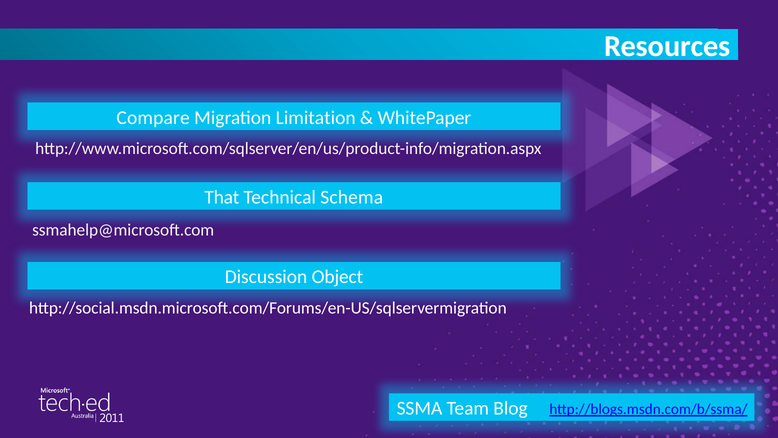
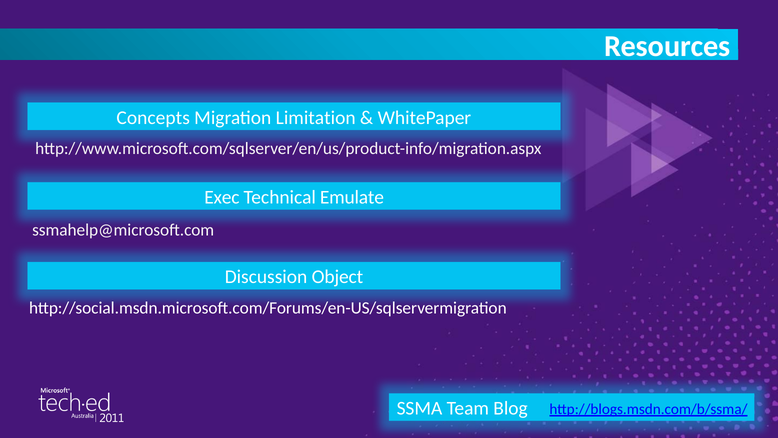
Compare: Compare -> Concepts
That: That -> Exec
Schema: Schema -> Emulate
